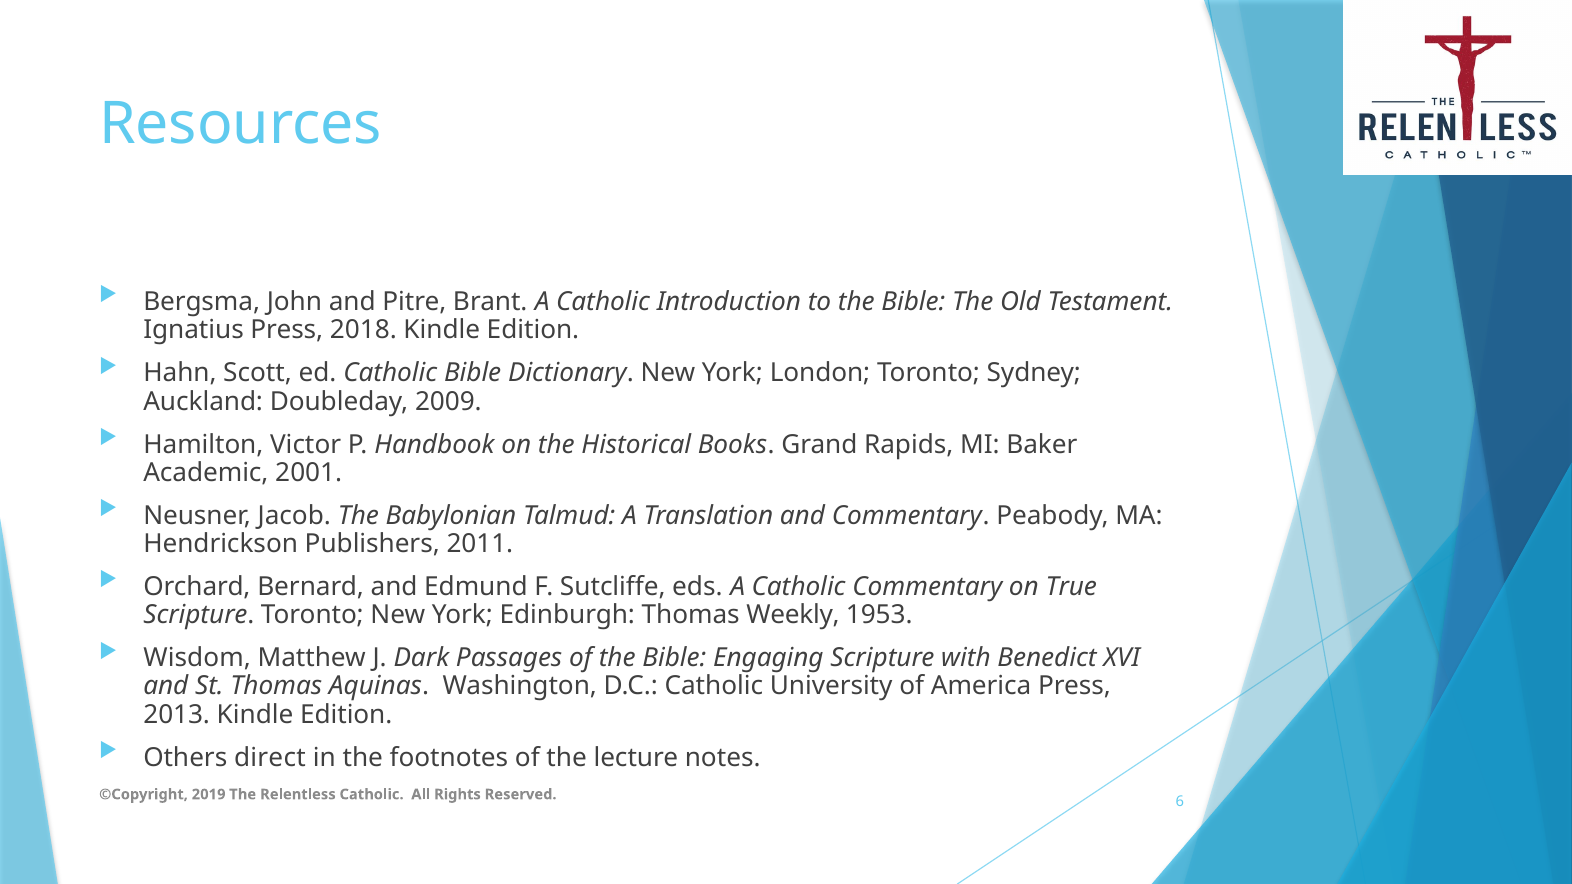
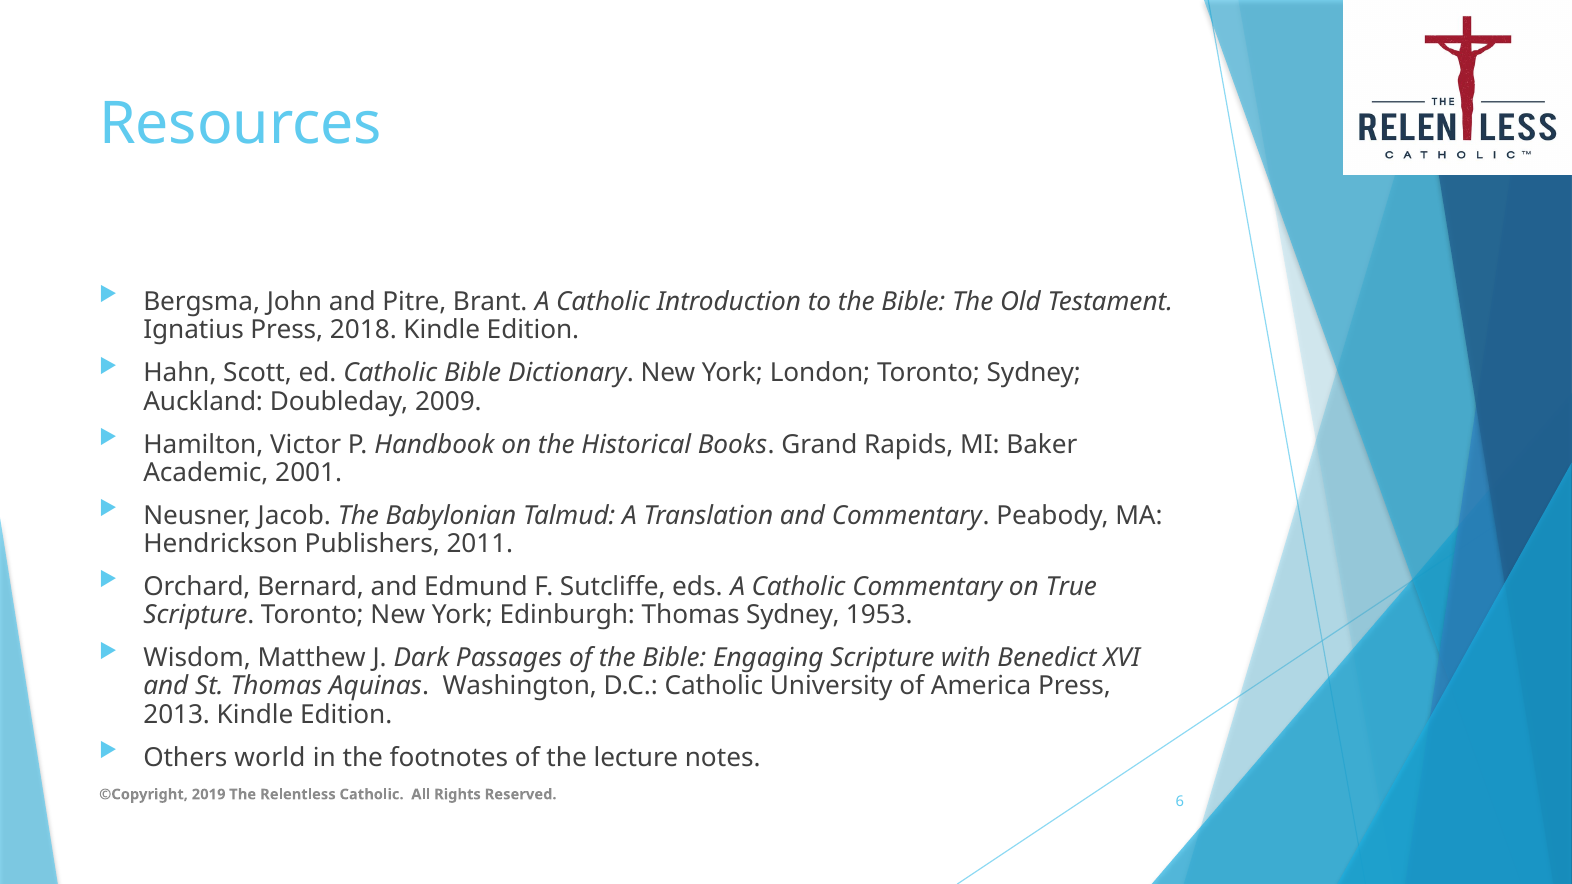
Thomas Weekly: Weekly -> Sydney
direct: direct -> world
